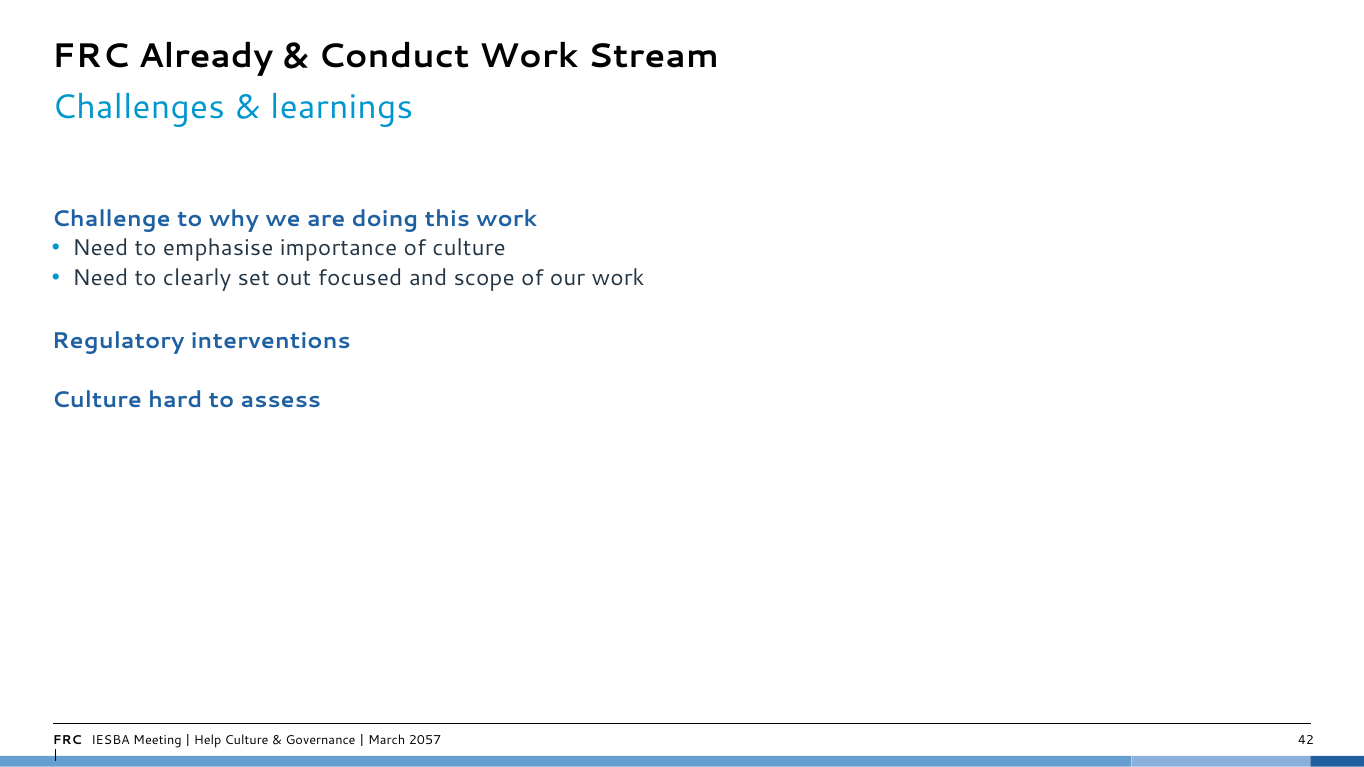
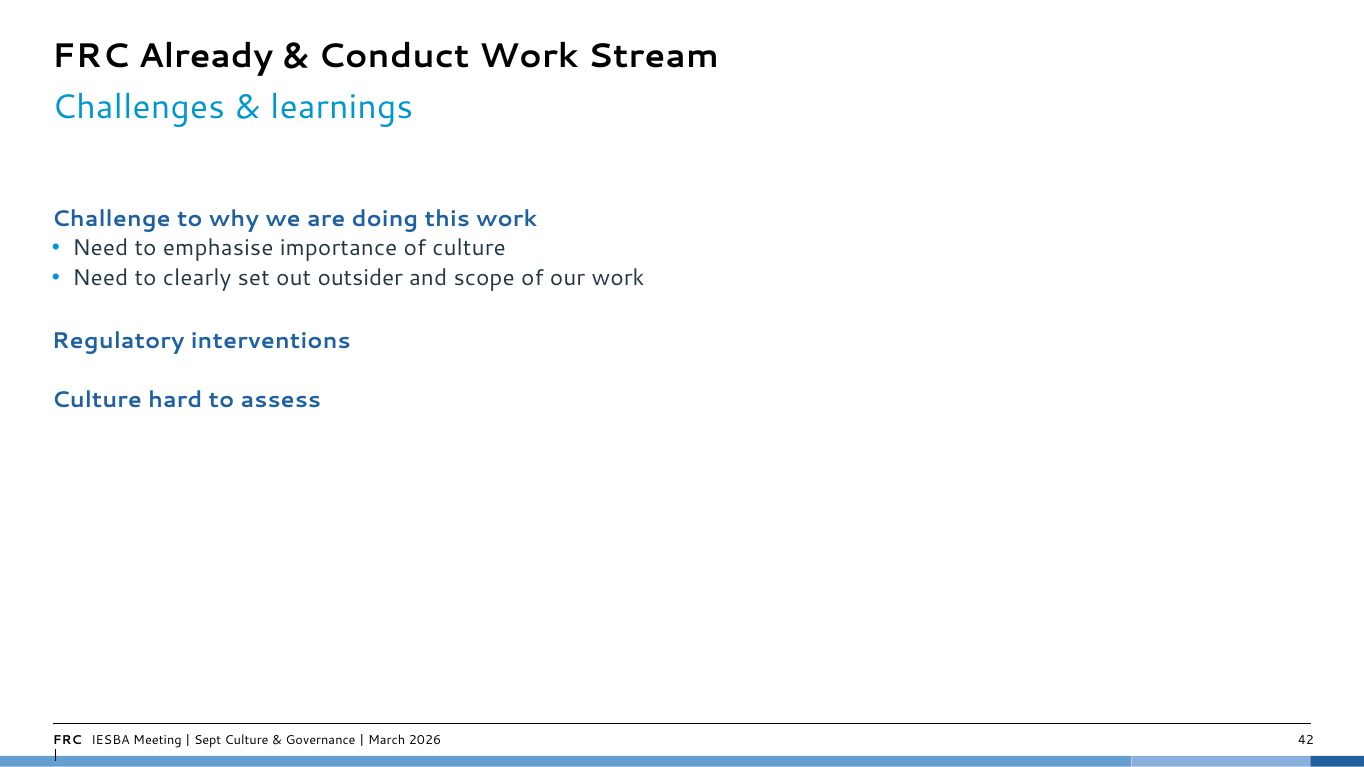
focused: focused -> outsider
Help: Help -> Sept
2057: 2057 -> 2026
